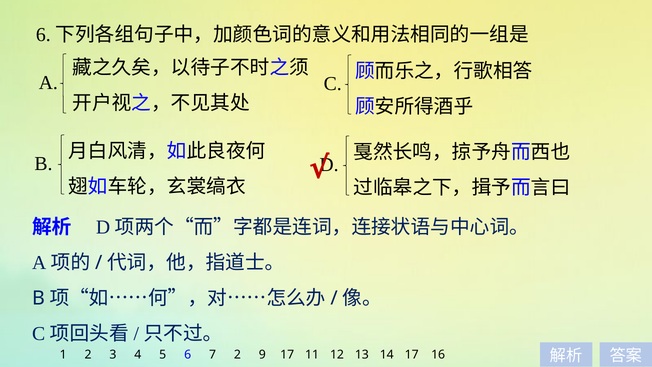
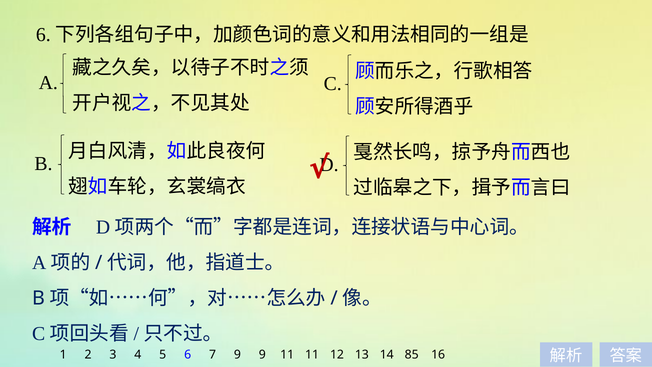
7 2: 2 -> 9
9 17: 17 -> 11
14 17: 17 -> 85
